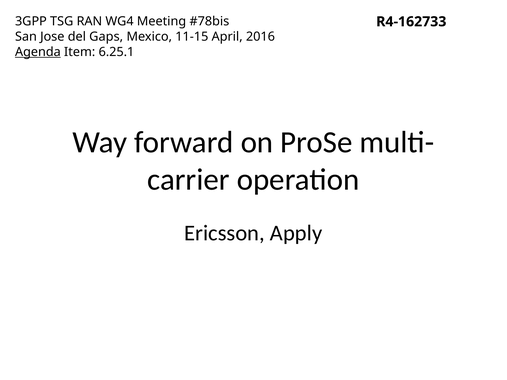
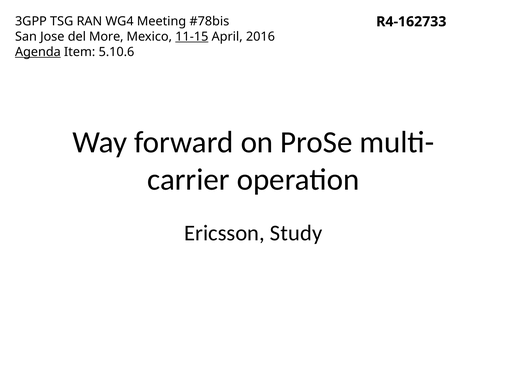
Gaps: Gaps -> More
11-15 underline: none -> present
6.25.1: 6.25.1 -> 5.10.6
Apply: Apply -> Study
